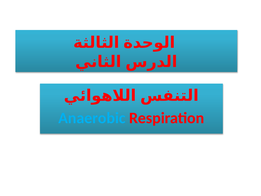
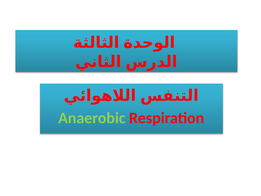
Anaerobic colour: light blue -> light green
